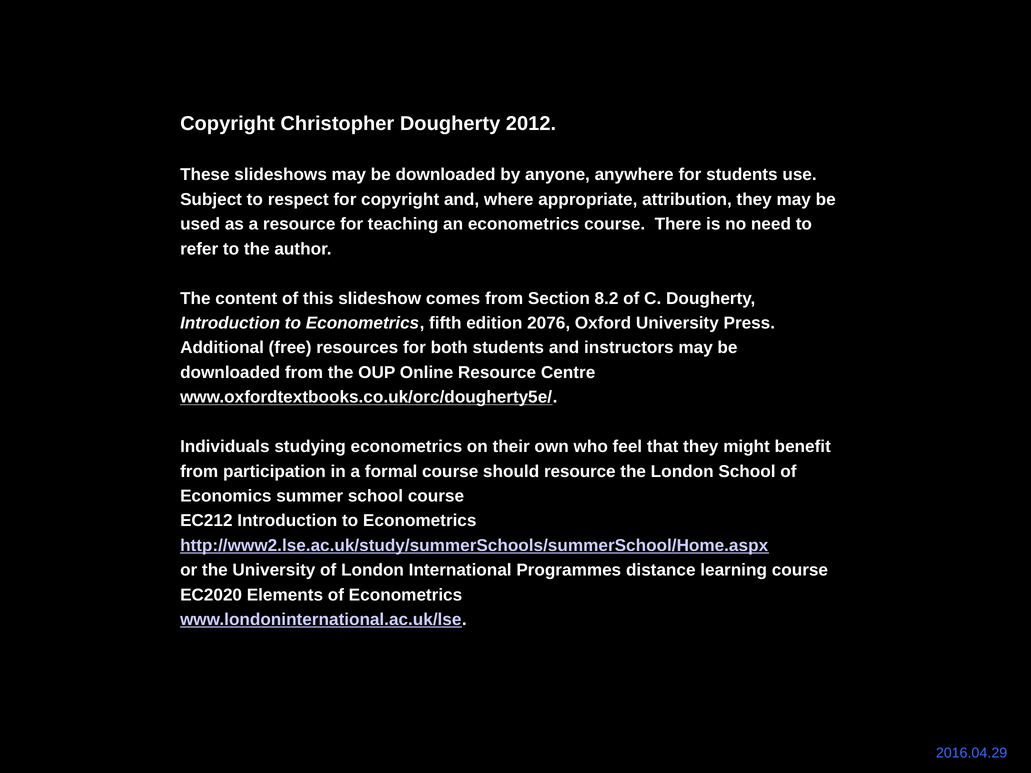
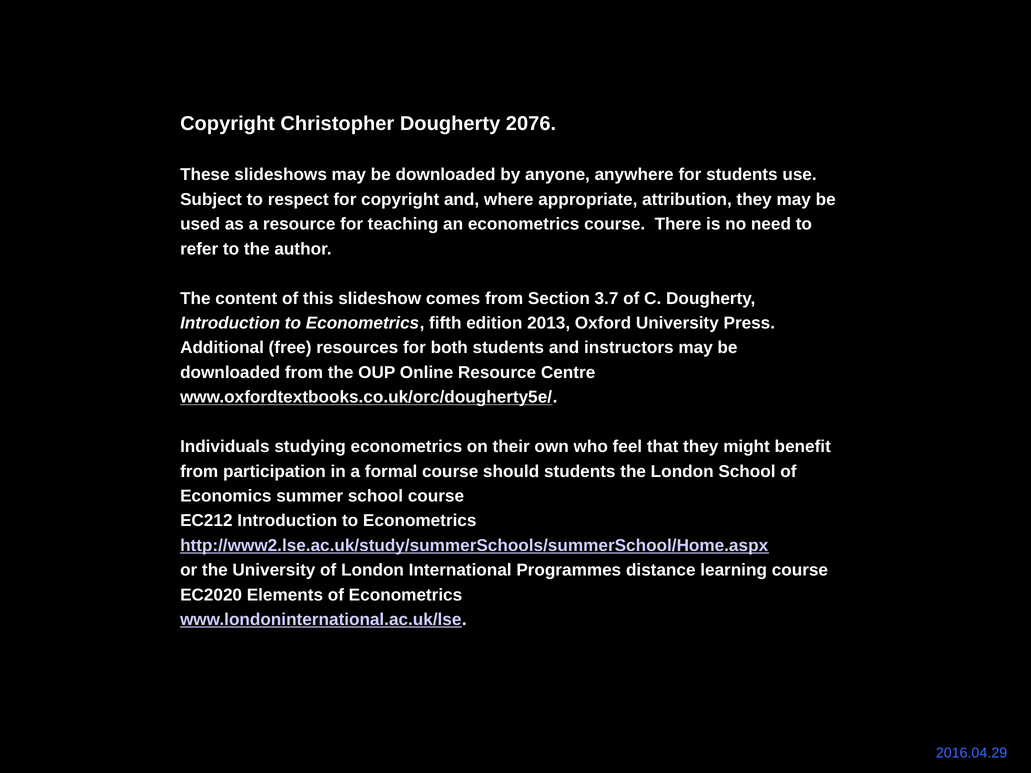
2012: 2012 -> 2076
8.2: 8.2 -> 3.7
2076: 2076 -> 2013
should resource: resource -> students
